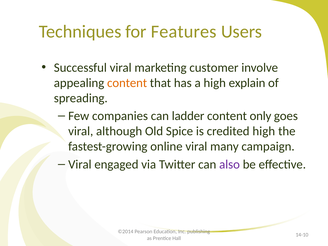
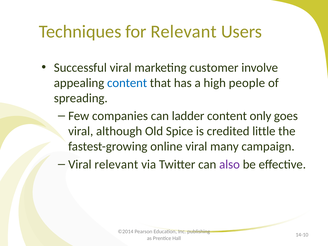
for Features: Features -> Relevant
content at (127, 83) colour: orange -> blue
explain: explain -> people
credited high: high -> little
Viral engaged: engaged -> relevant
